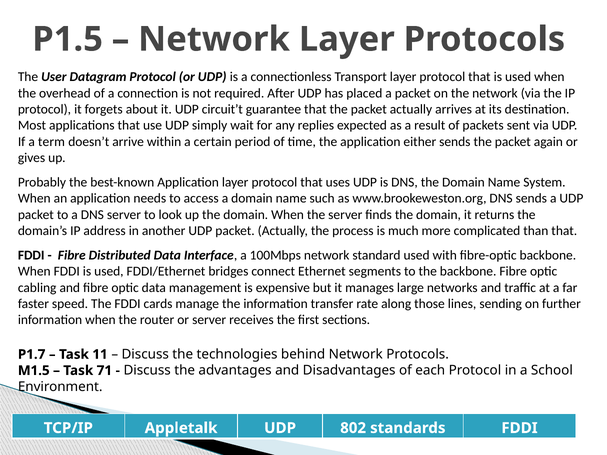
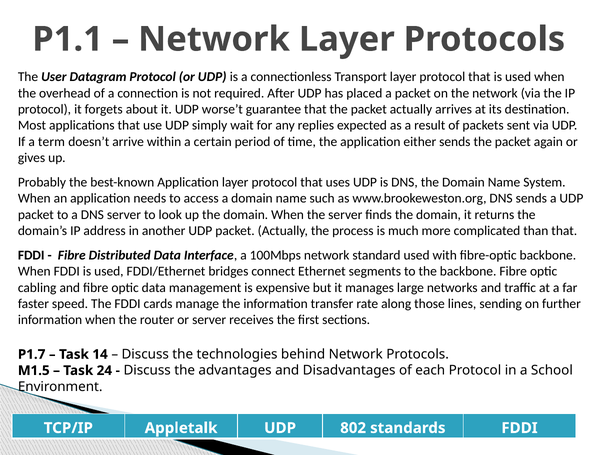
P1.5: P1.5 -> P1.1
circuit’t: circuit’t -> worse’t
11: 11 -> 14
71: 71 -> 24
